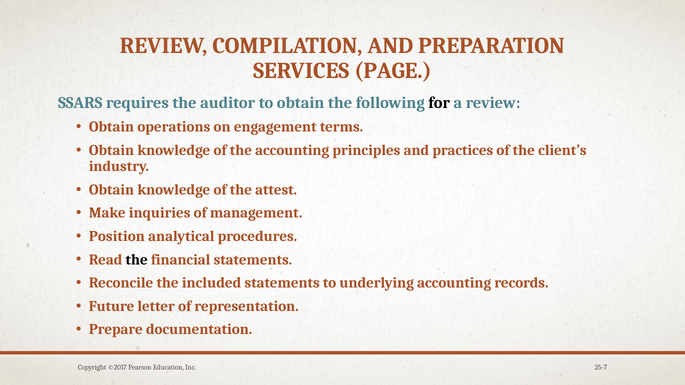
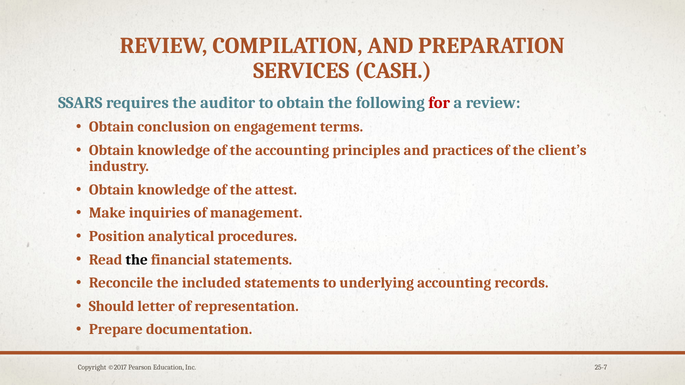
PAGE: PAGE -> CASH
for colour: black -> red
operations: operations -> conclusion
Future: Future -> Should
